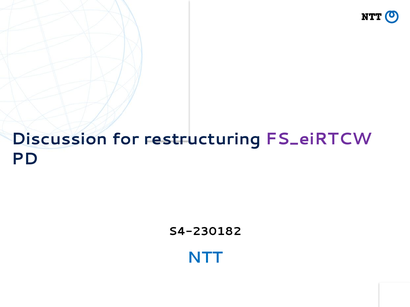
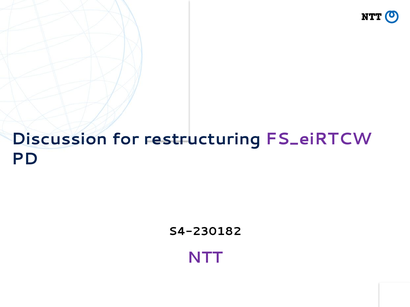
NTT colour: blue -> purple
